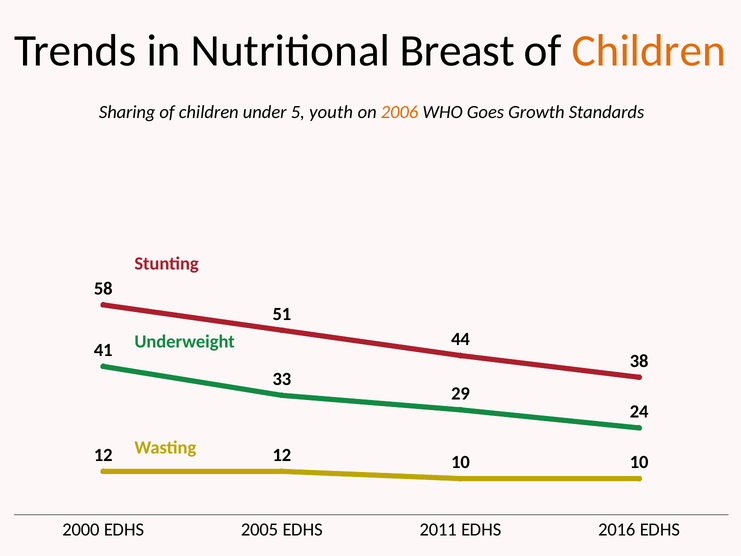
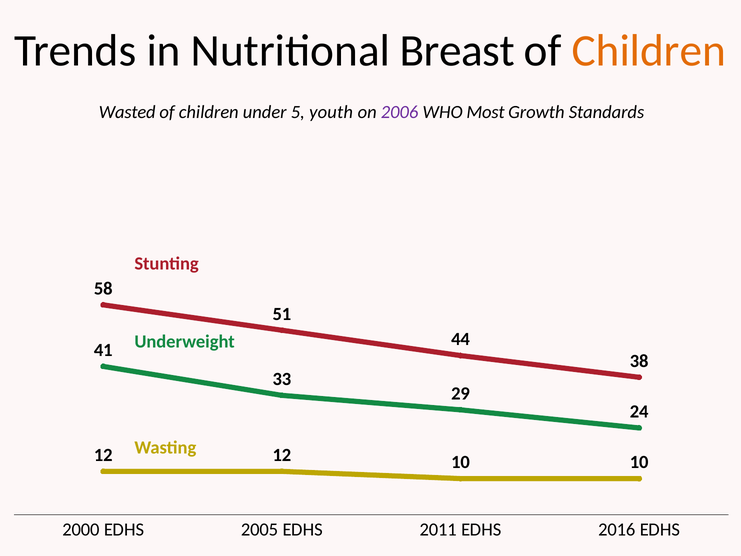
Sharing: Sharing -> Wasted
2006 colour: orange -> purple
Goes: Goes -> Most
